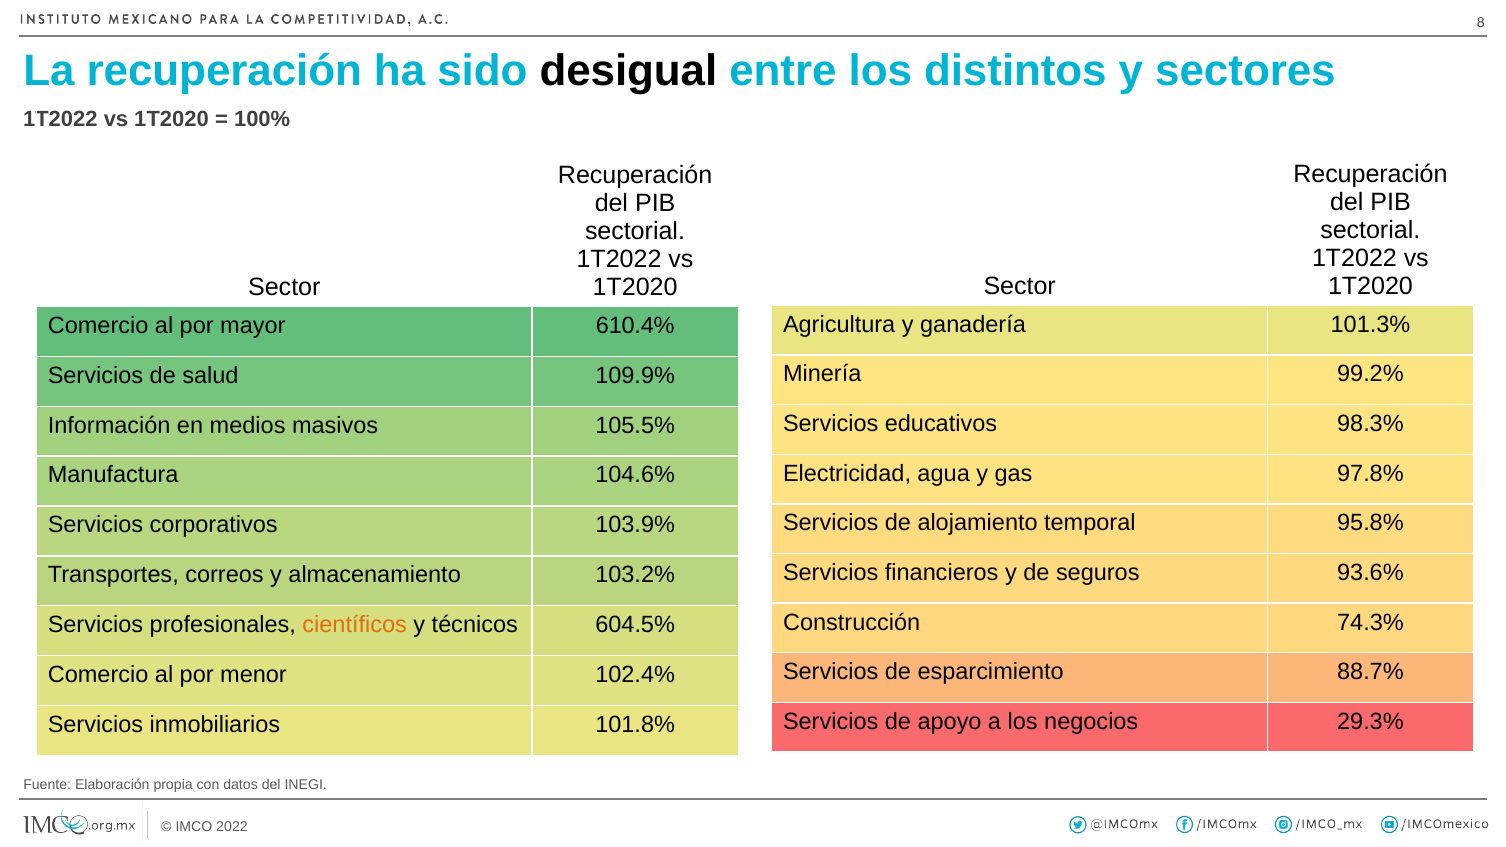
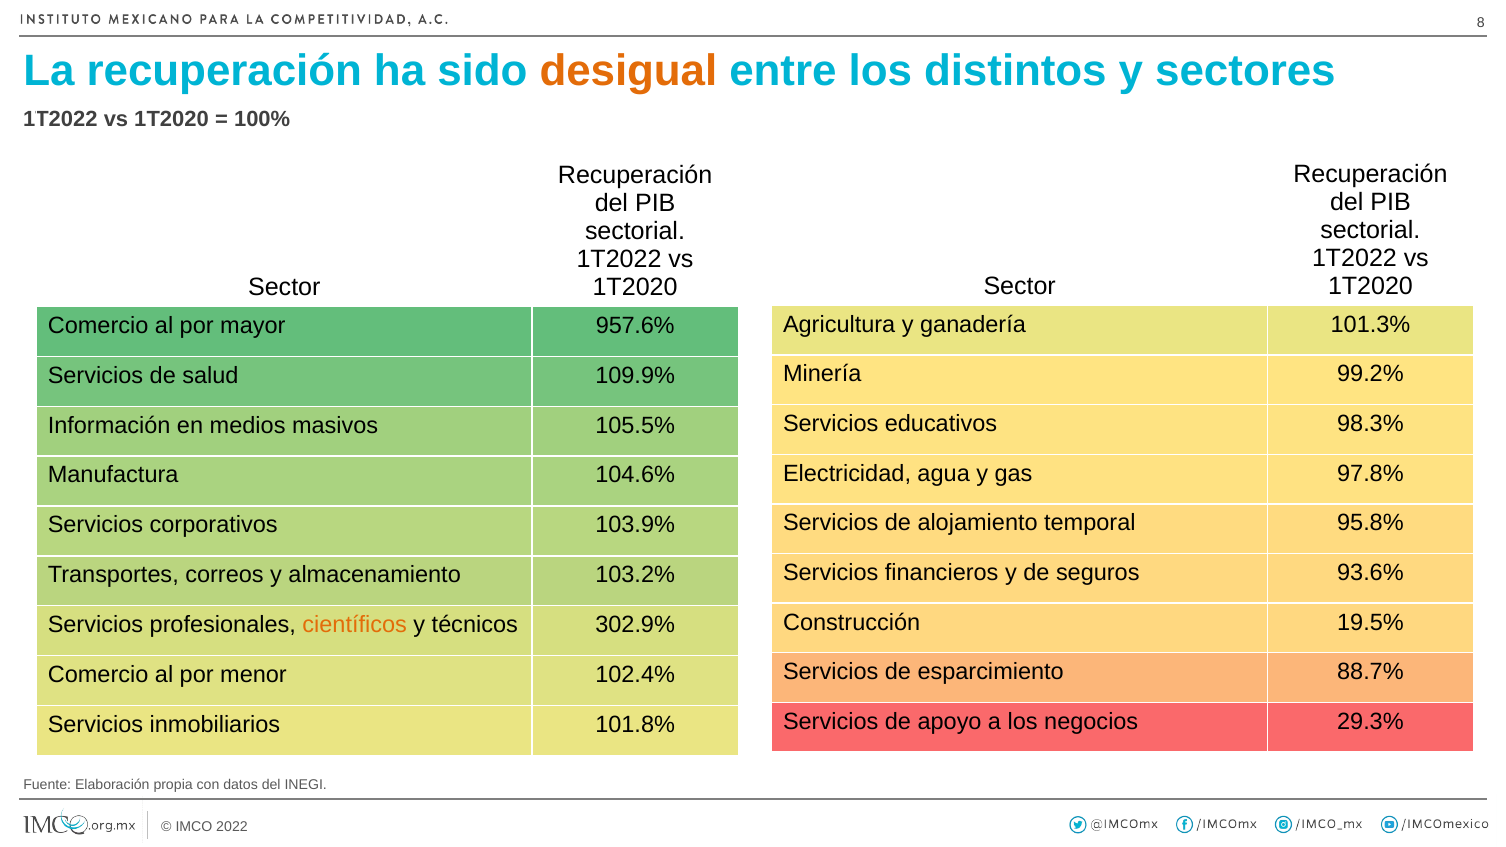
desigual colour: black -> orange
610.4%: 610.4% -> 957.6%
74.3%: 74.3% -> 19.5%
604.5%: 604.5% -> 302.9%
